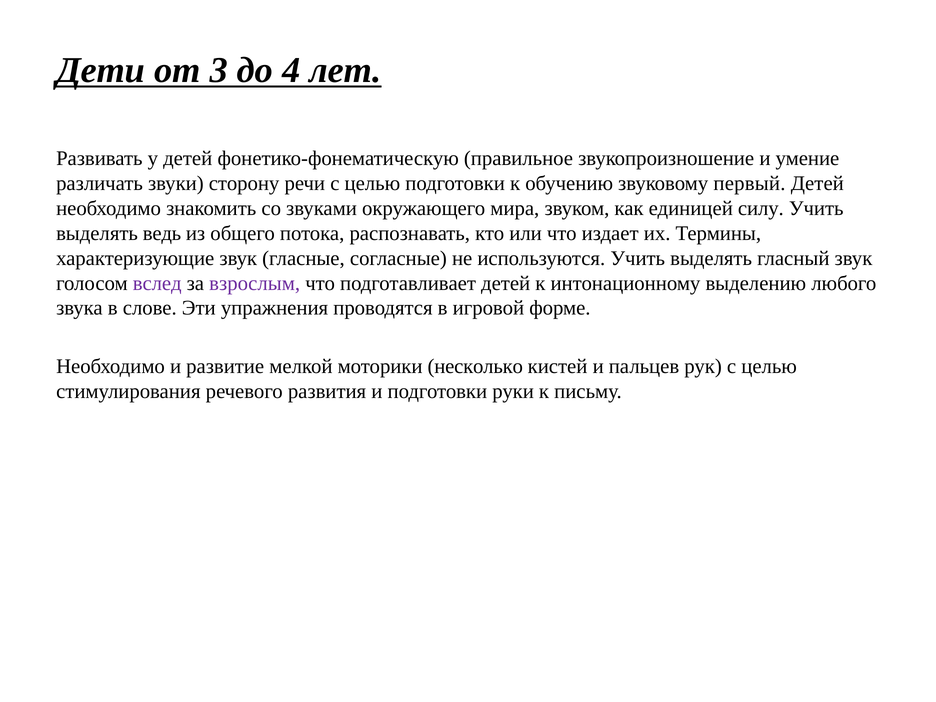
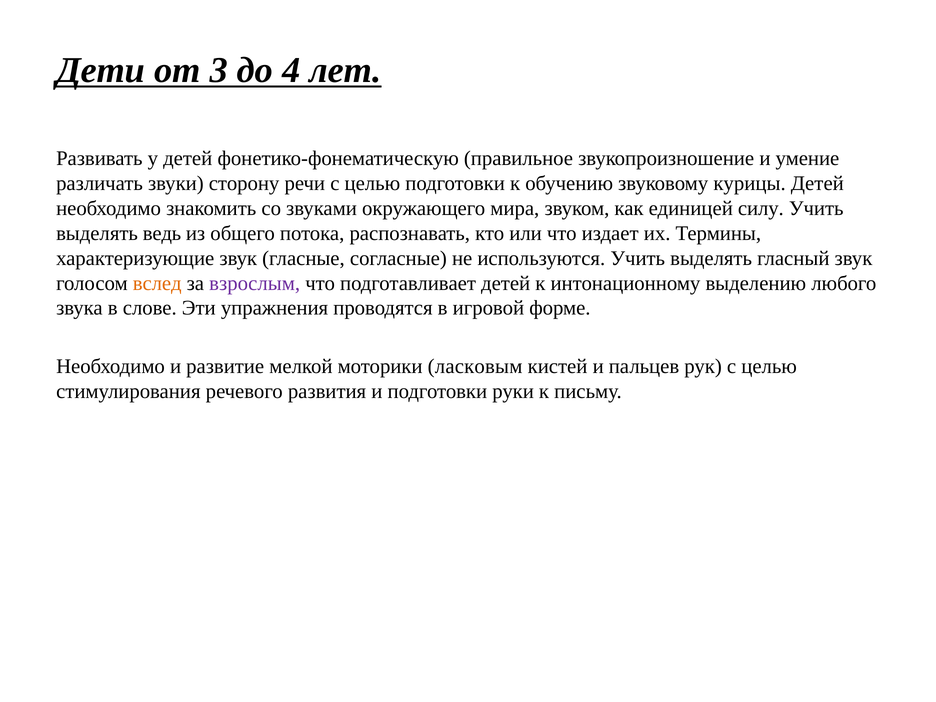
первый: первый -> курицы
вслед colour: purple -> orange
несколько: несколько -> ласковым
